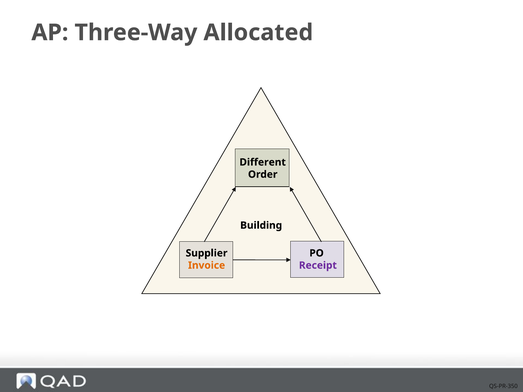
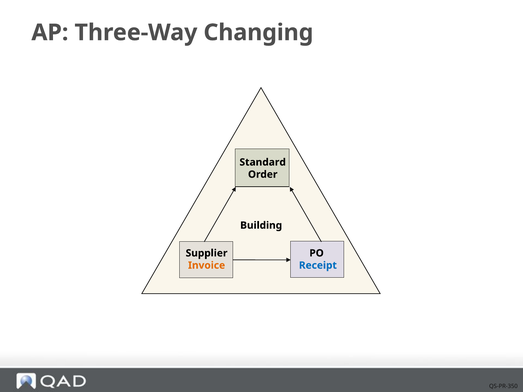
Allocated: Allocated -> Changing
Different: Different -> Standard
Receipt colour: purple -> blue
